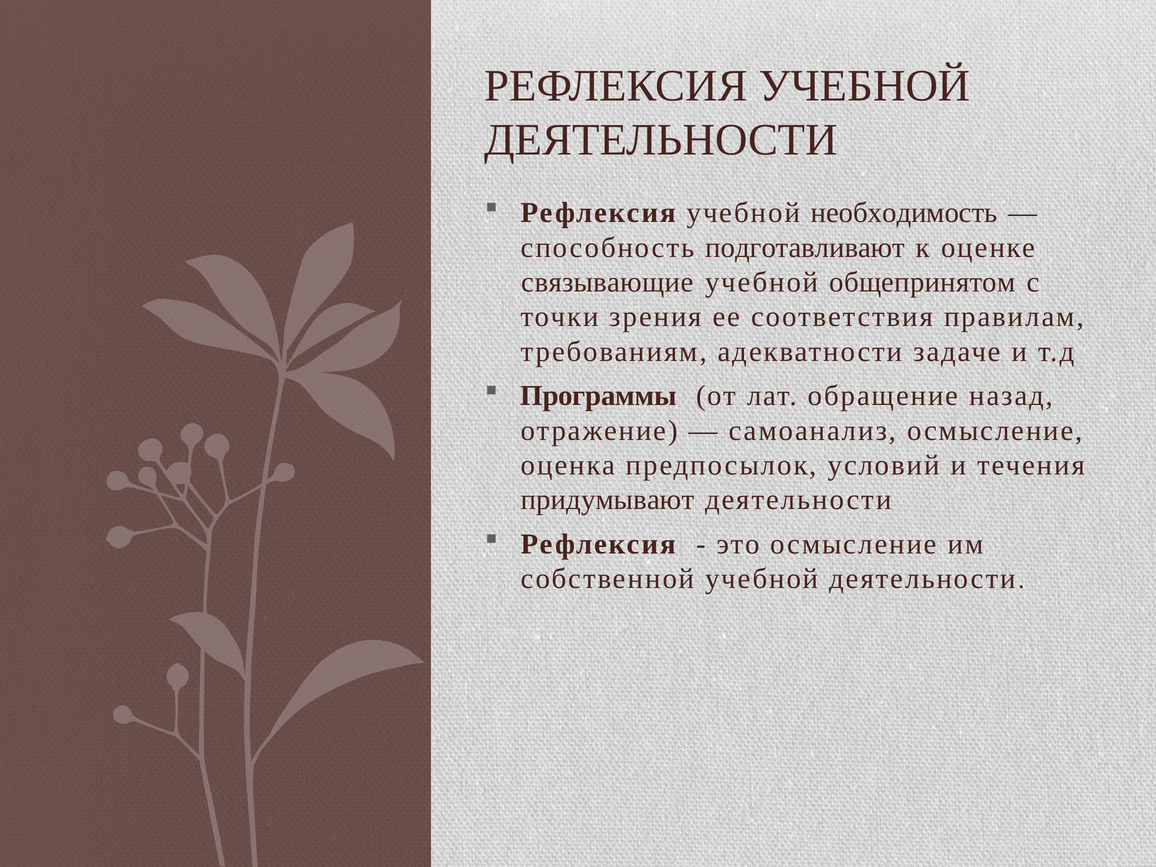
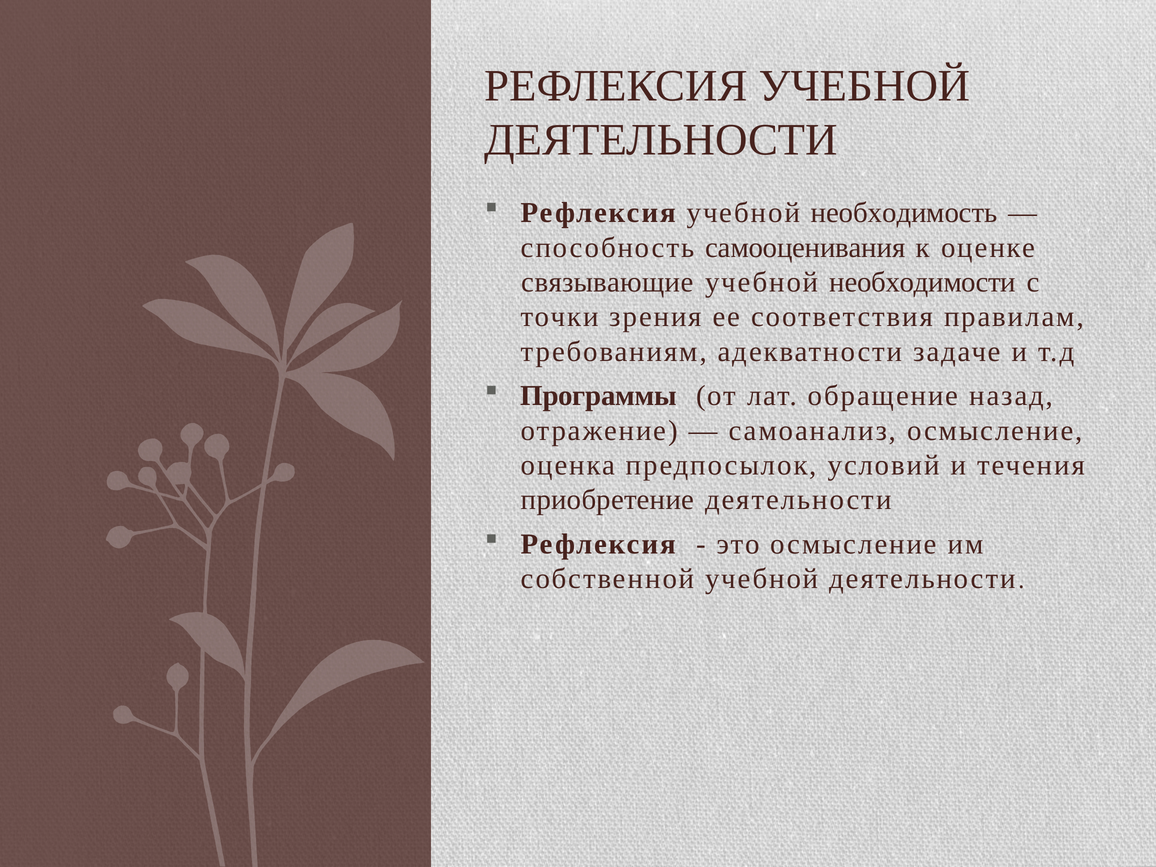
подготавливают: подготавливают -> самооценивания
общепринятом: общепринятом -> необходимости
придумывают: придумывают -> приобретение
